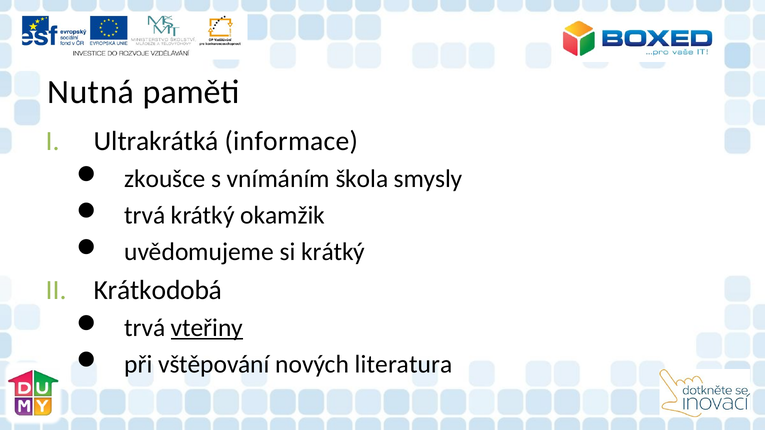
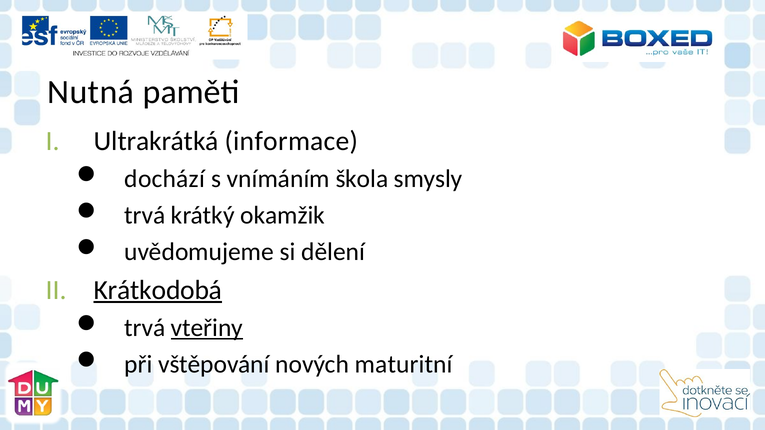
zkoušce: zkoušce -> dochází
si krátký: krátký -> dělení
Krátkodobá underline: none -> present
literatura: literatura -> maturitní
